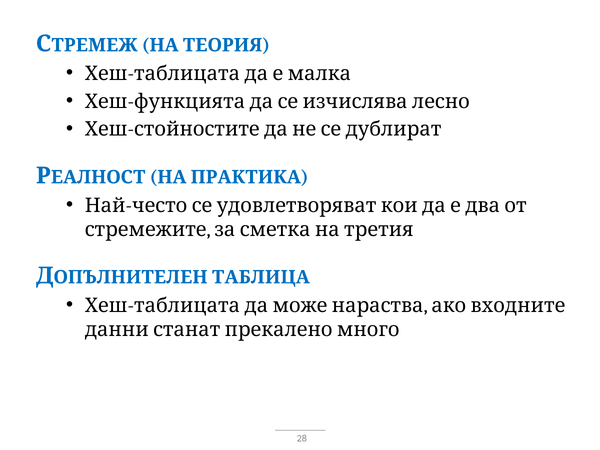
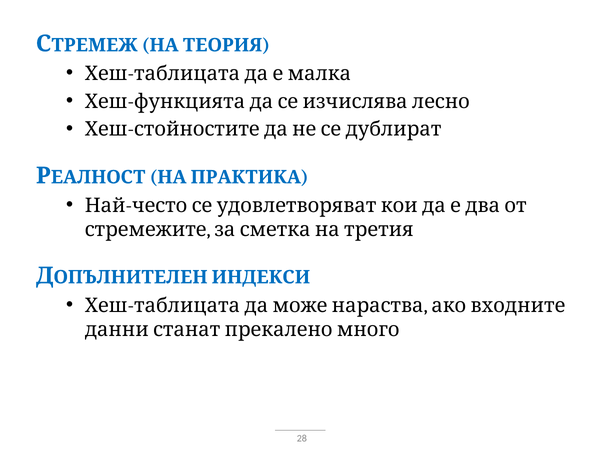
ТАБЛИЦА: ТАБЛИЦА -> ИНДЕКСИ
